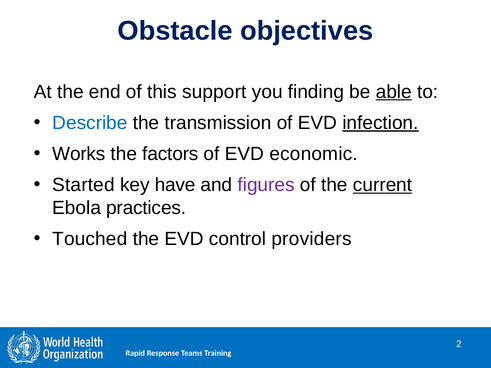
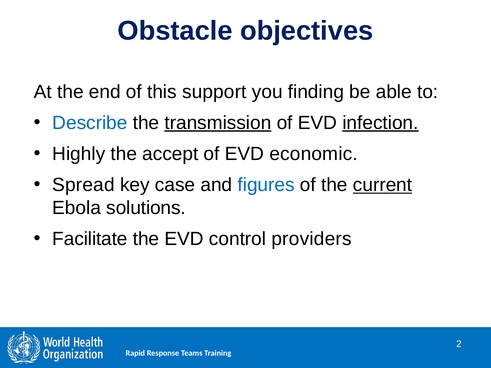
able underline: present -> none
transmission underline: none -> present
Works: Works -> Highly
factors: factors -> accept
Started: Started -> Spread
have: have -> case
figures colour: purple -> blue
practices: practices -> solutions
Touched: Touched -> Facilitate
